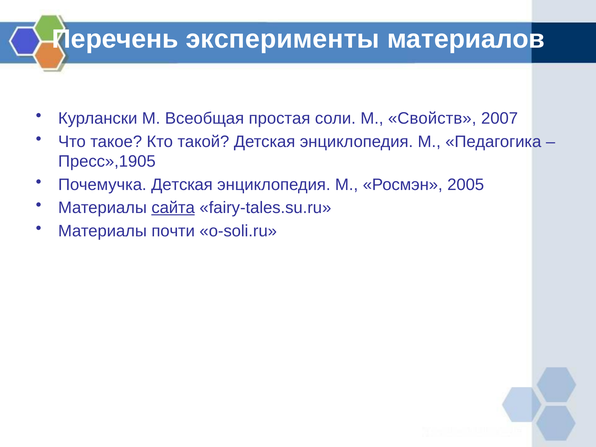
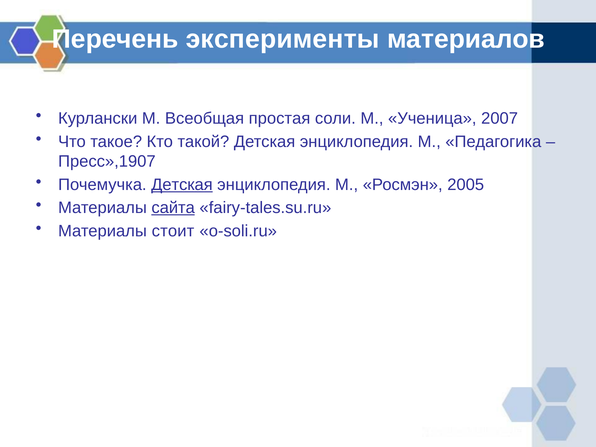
Свойств: Свойств -> Ученица
Пресс»,1905: Пресс»,1905 -> Пресс»,1907
Детская at (182, 185) underline: none -> present
почти: почти -> стоит
